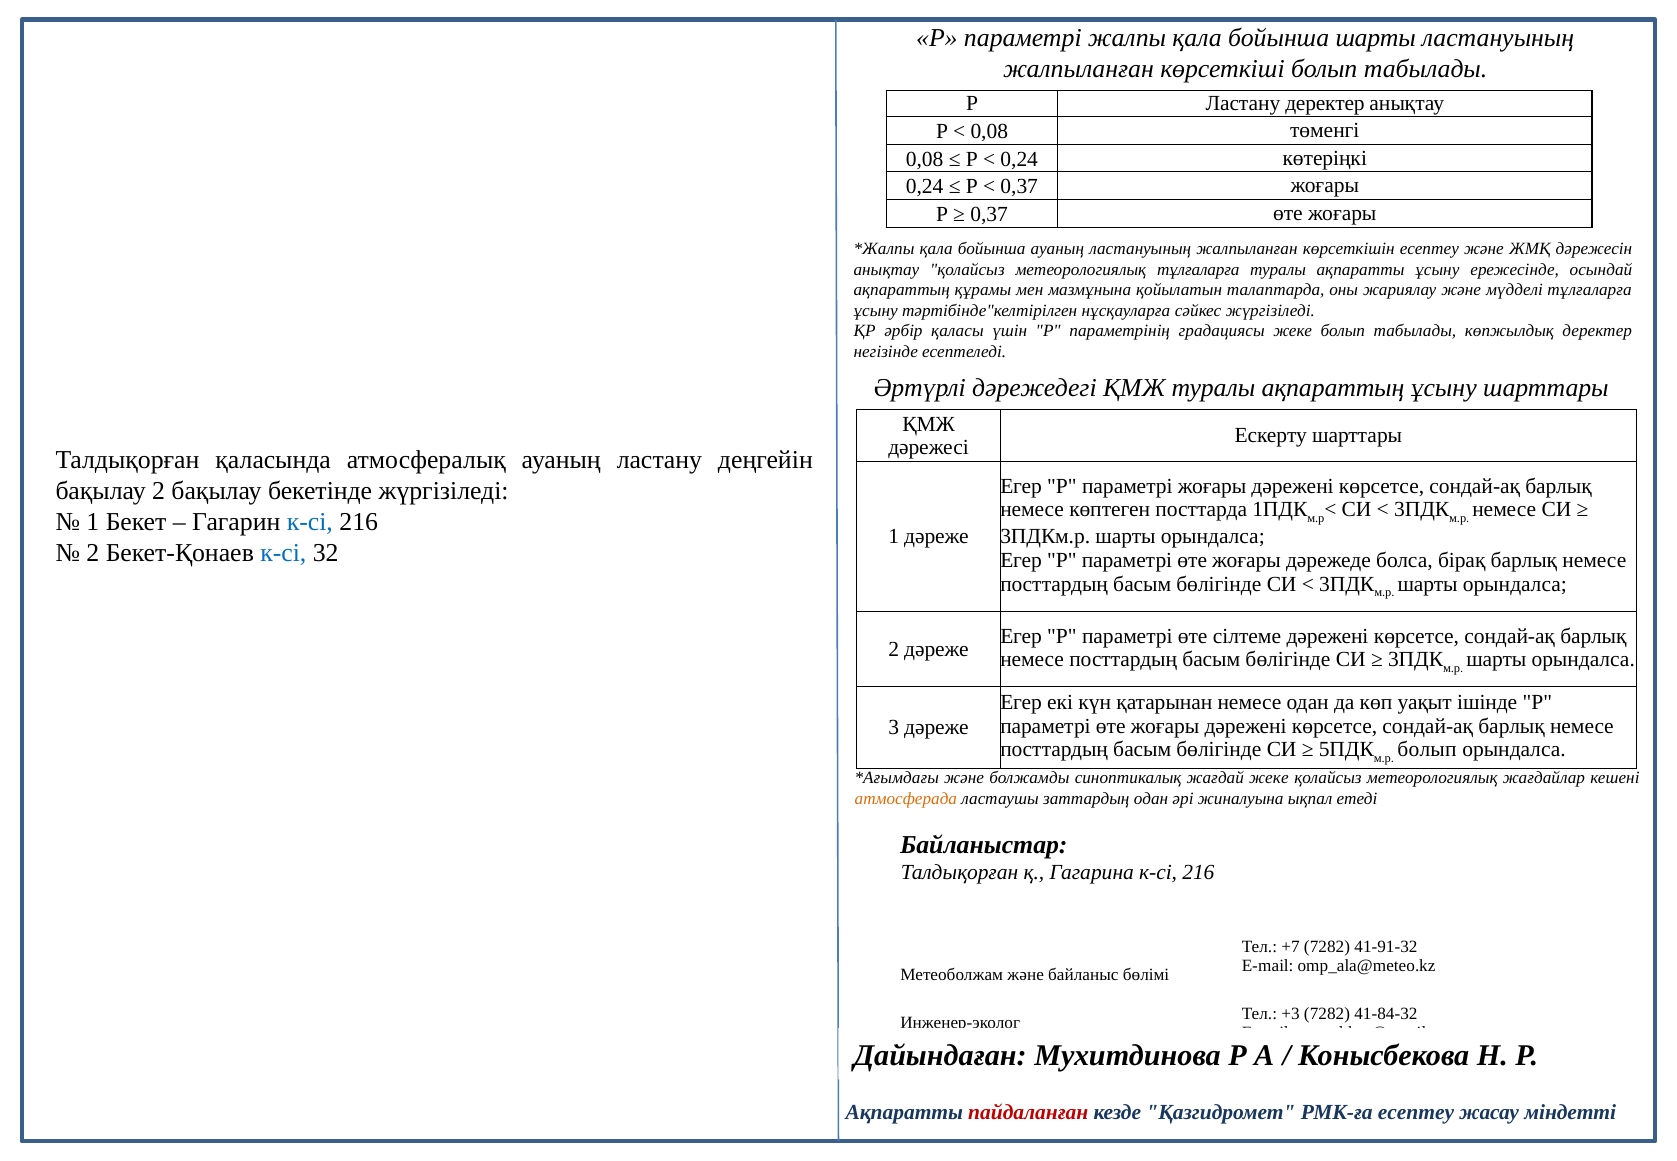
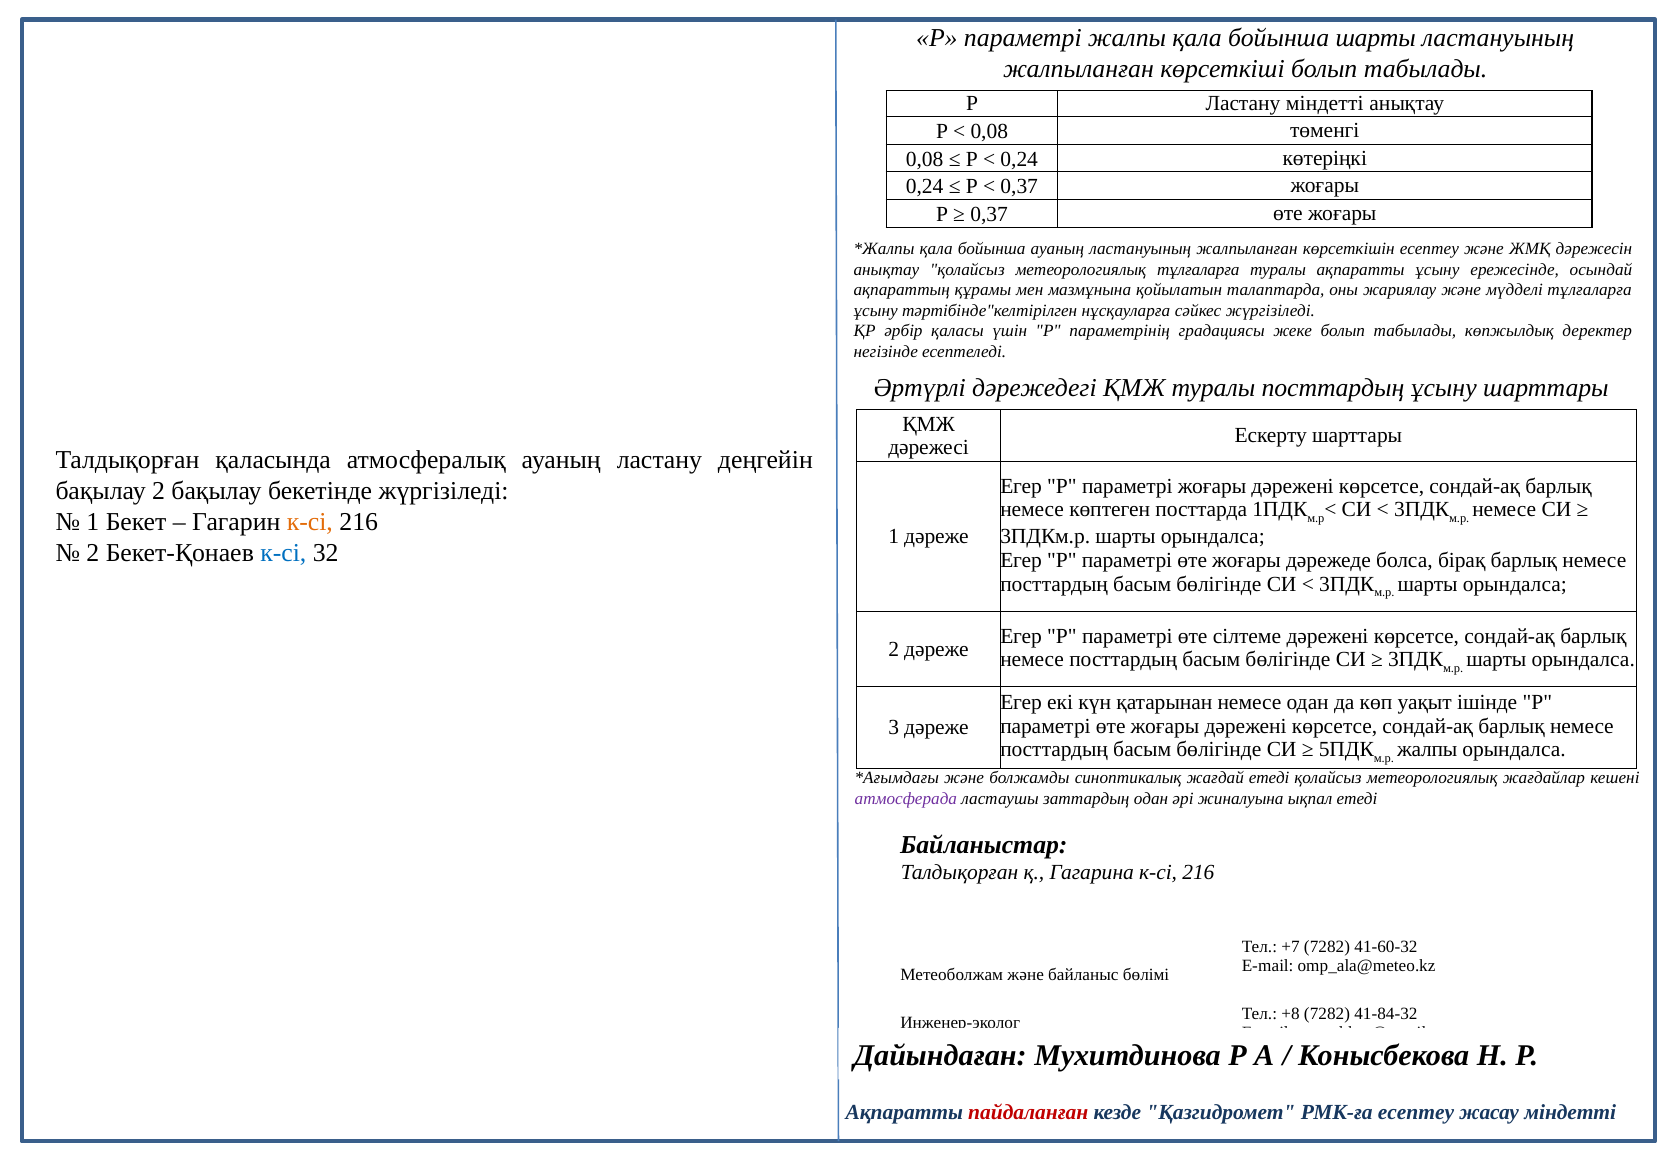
Ластану деректер: деректер -> міндетті
туралы ақпараттың: ақпараттың -> посттардың
к-сі at (310, 522) colour: blue -> orange
болып at (1427, 750): болып -> жалпы
жағдай жеке: жеке -> етеді
атмосферада colour: orange -> purple
41-91-32: 41-91-32 -> 41-60-32
+3: +3 -> +8
